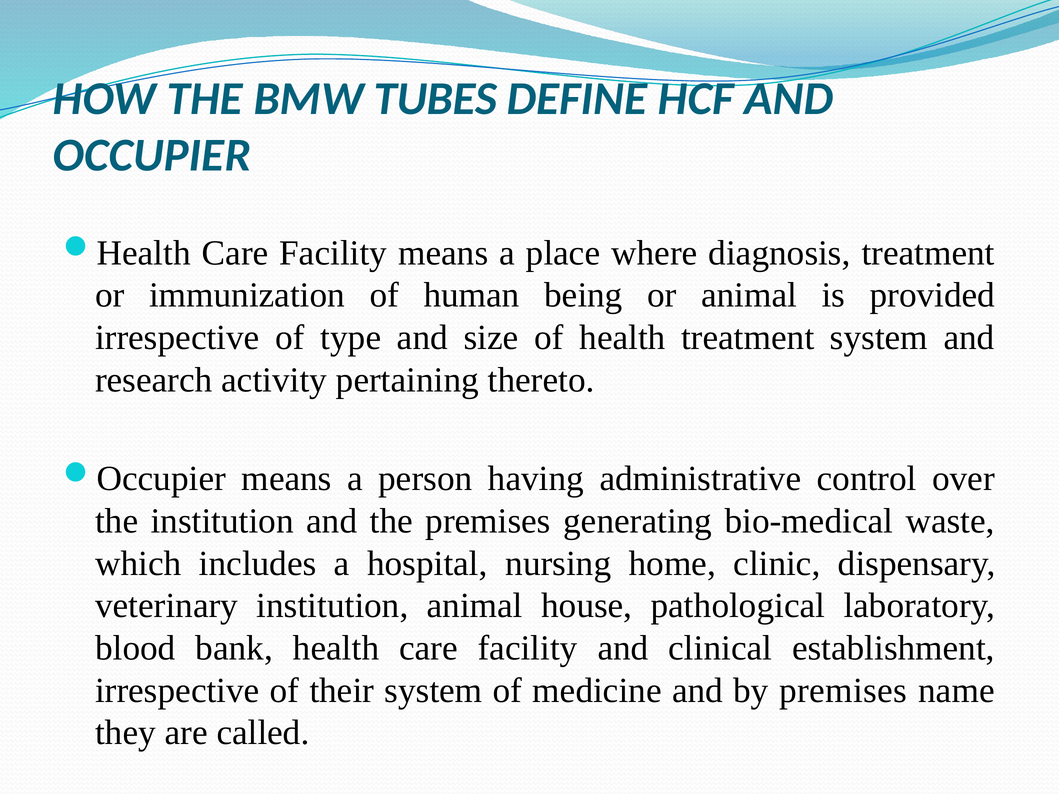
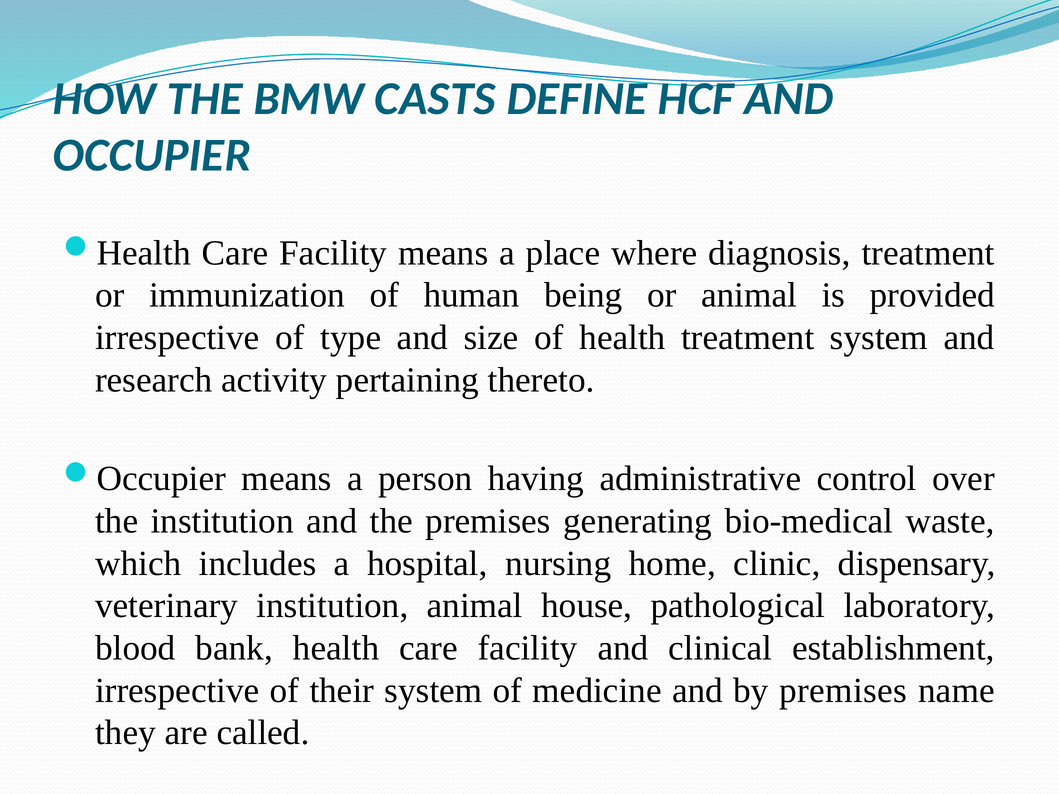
TUBES: TUBES -> CASTS
